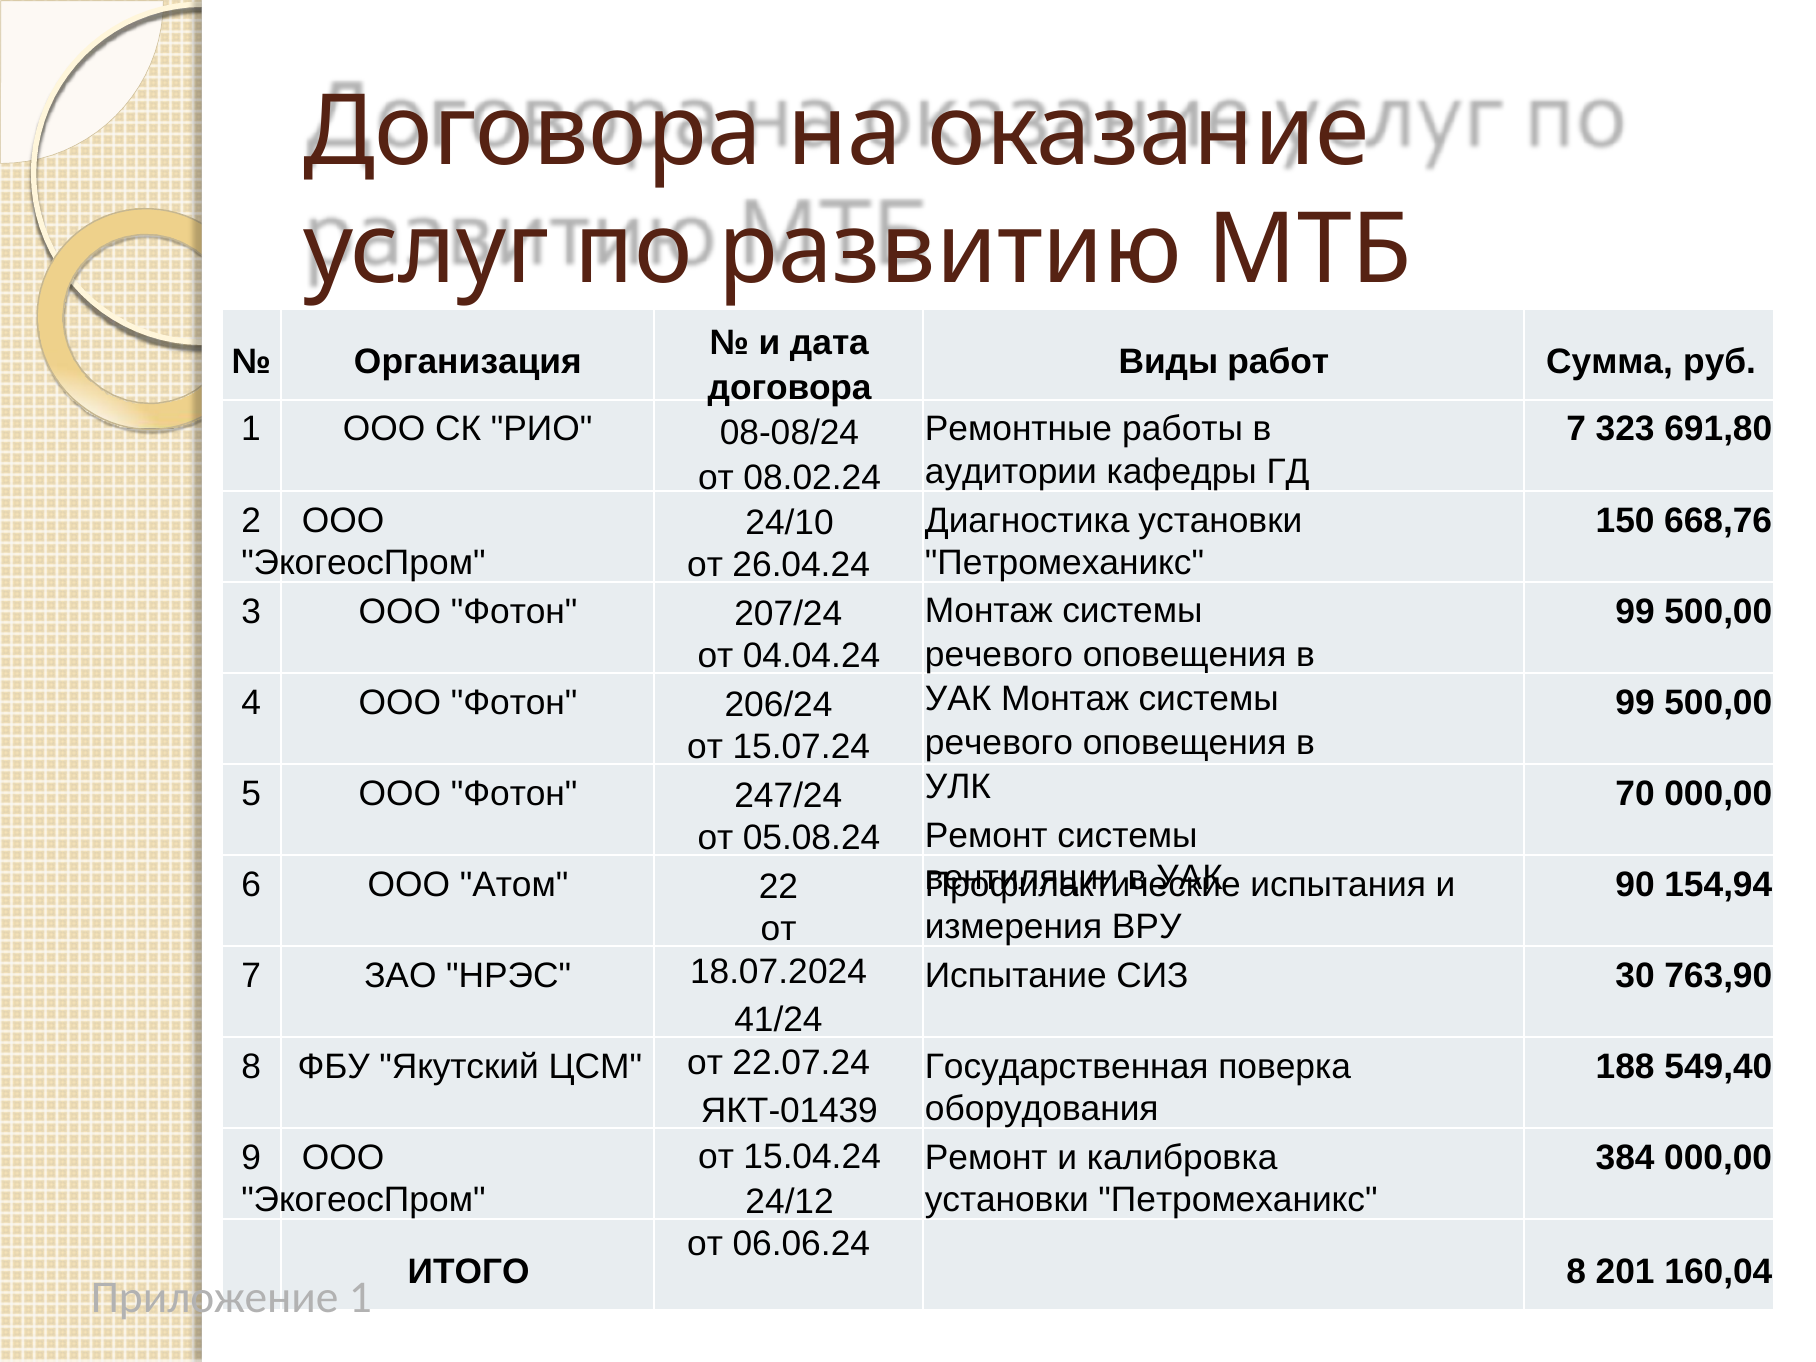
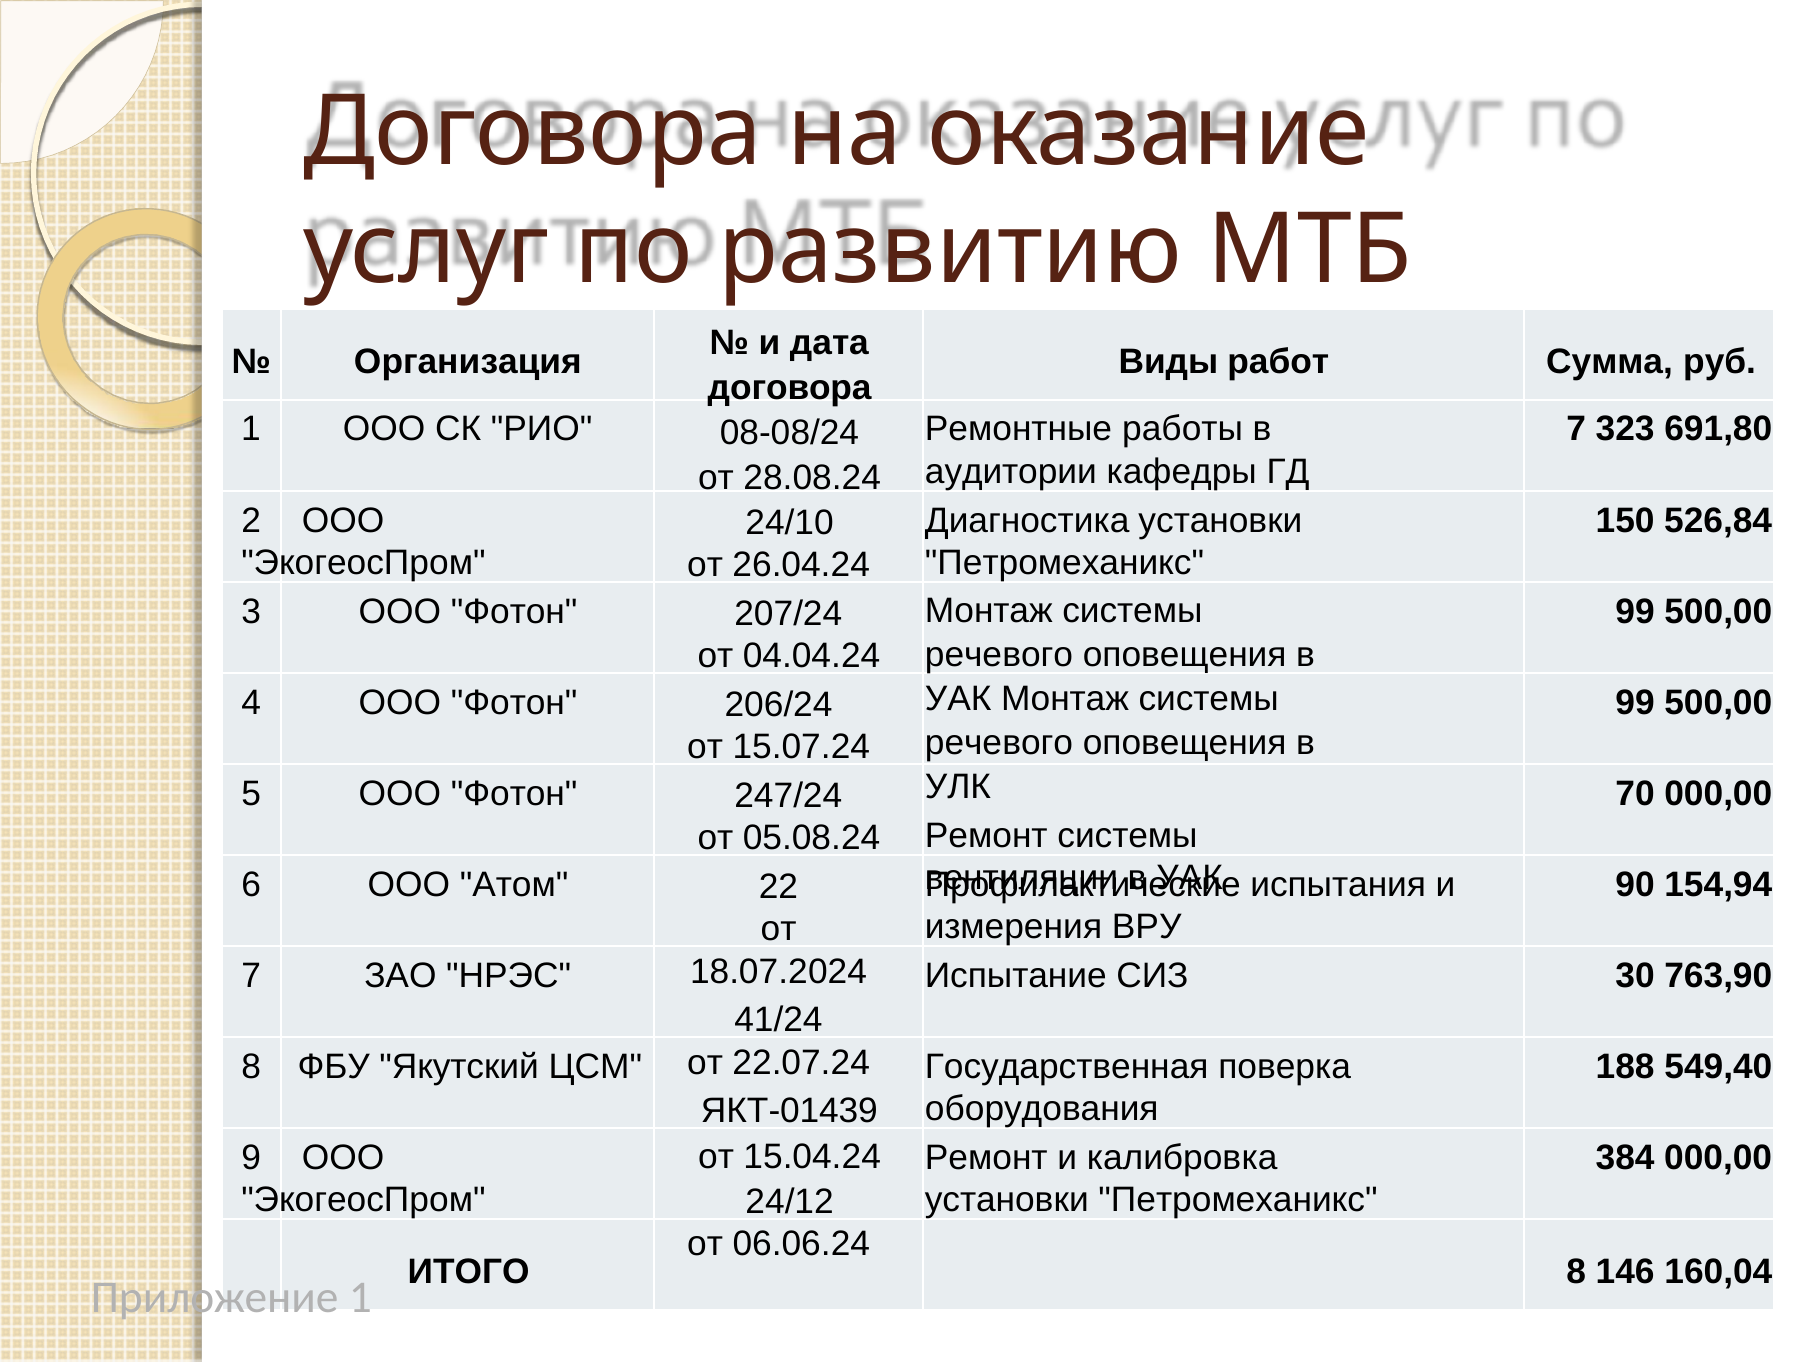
08.02.24: 08.02.24 -> 28.08.24
668,76: 668,76 -> 526,84
201: 201 -> 146
